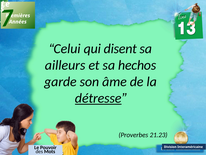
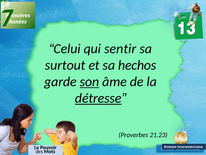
disent: disent -> sentir
ailleurs: ailleurs -> surtout
son underline: none -> present
